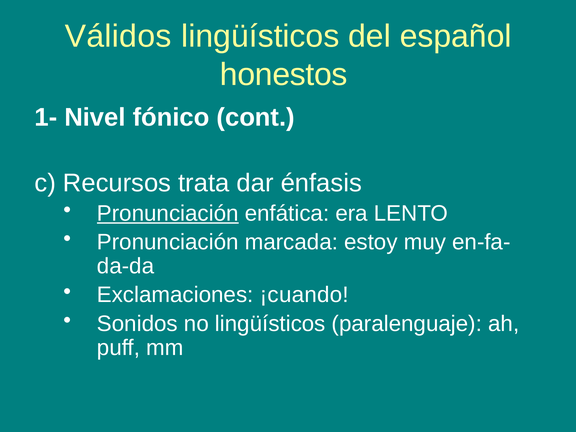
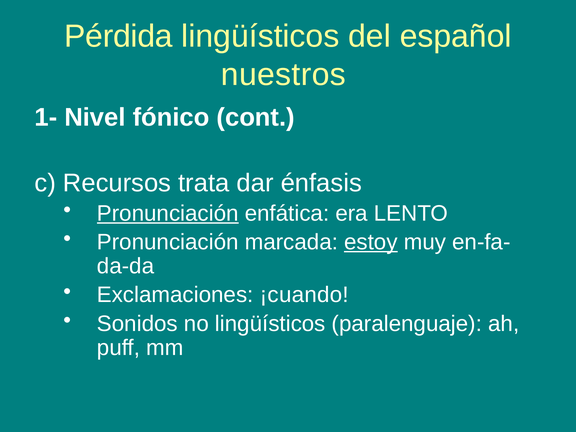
Válidos: Válidos -> Pérdida
honestos: honestos -> nuestros
estoy underline: none -> present
